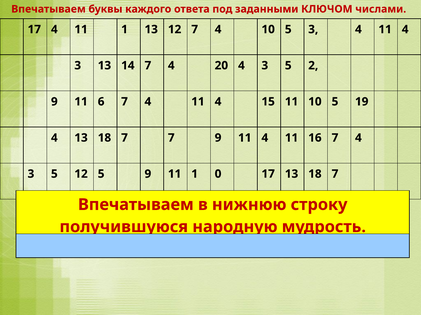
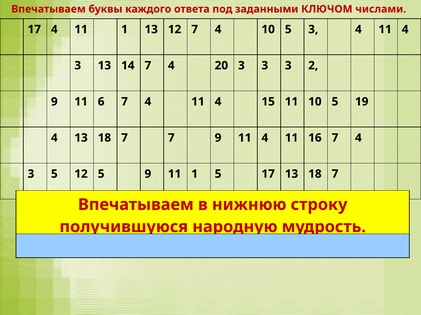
20 4: 4 -> 3
5 at (288, 66): 5 -> 3
1 0: 0 -> 5
